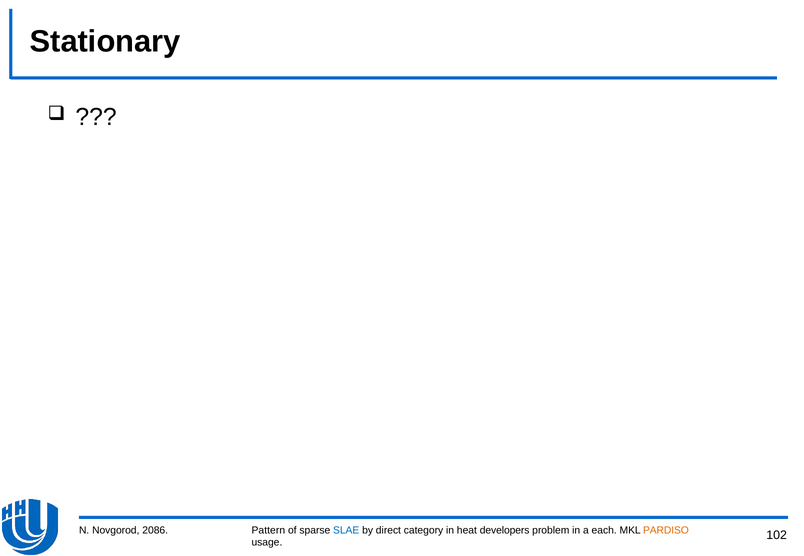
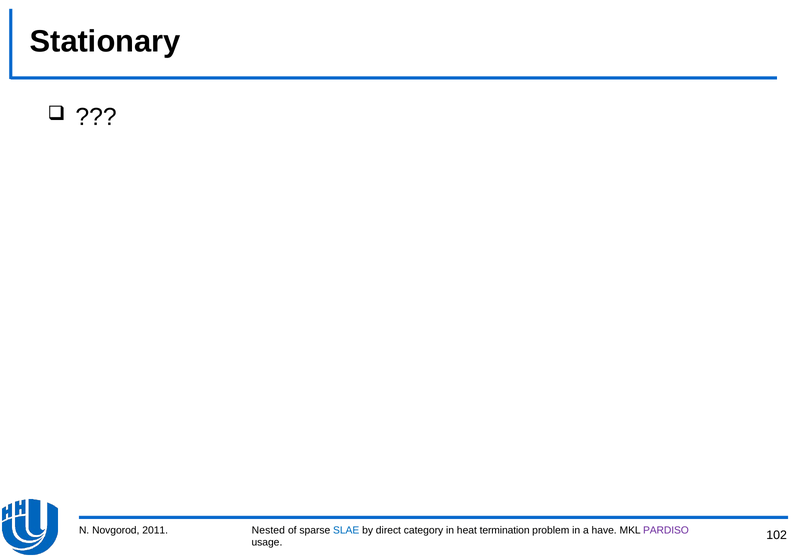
2086: 2086 -> 2011
Pattern: Pattern -> Nested
developers: developers -> termination
each: each -> have
PARDISO colour: orange -> purple
